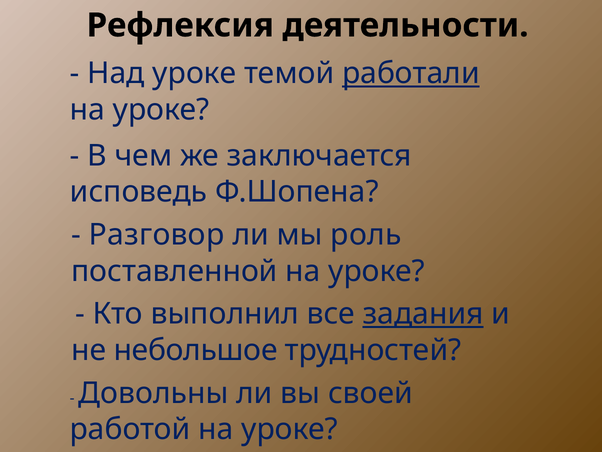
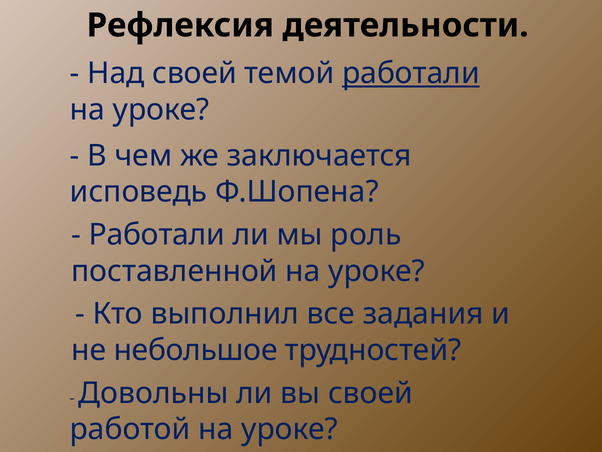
Над уроке: уроке -> своей
Разговор at (157, 235): Разговор -> Работали
задания underline: present -> none
